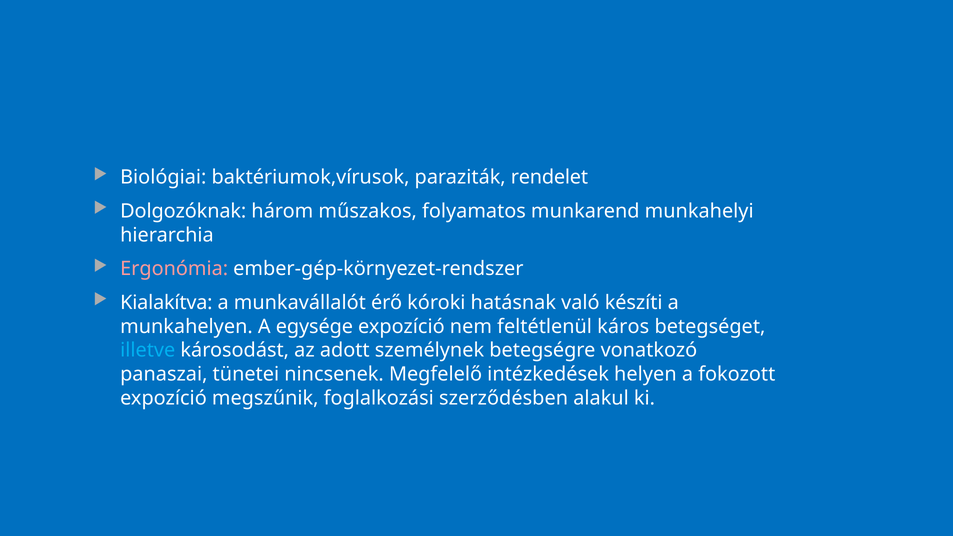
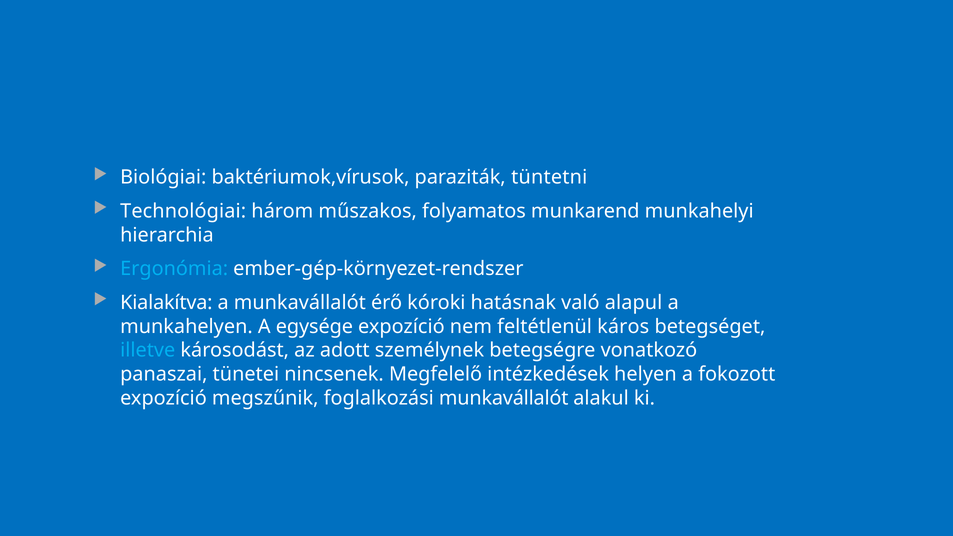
rendelet: rendelet -> tüntetni
Dolgozóknak: Dolgozóknak -> Technológiai
Ergonómia colour: pink -> light blue
készíti: készíti -> alapul
foglalkozási szerződésben: szerződésben -> munkavállalót
